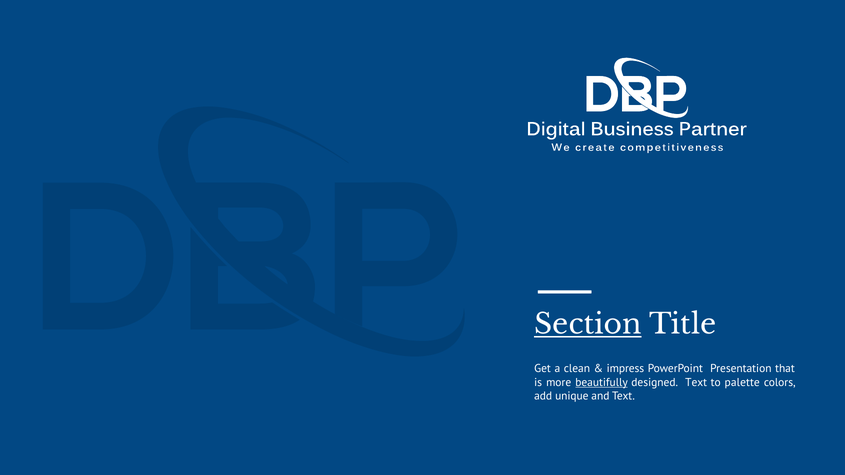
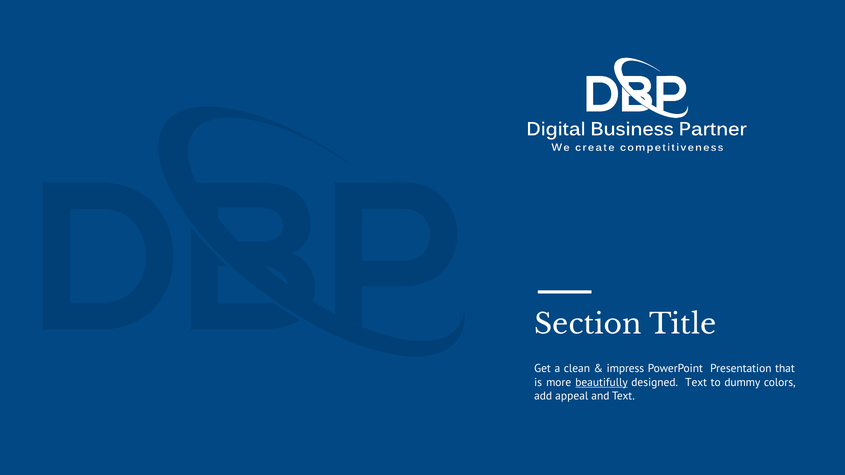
Section underline: present -> none
palette: palette -> dummy
unique: unique -> appeal
